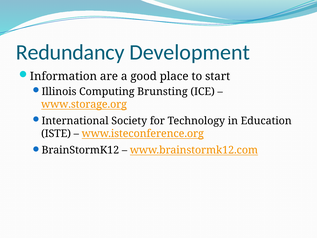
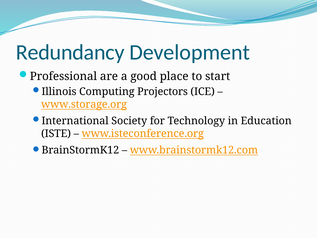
Information: Information -> Professional
Brunsting: Brunsting -> Projectors
